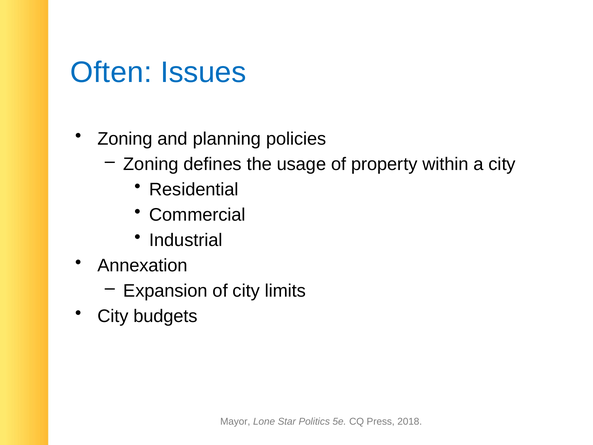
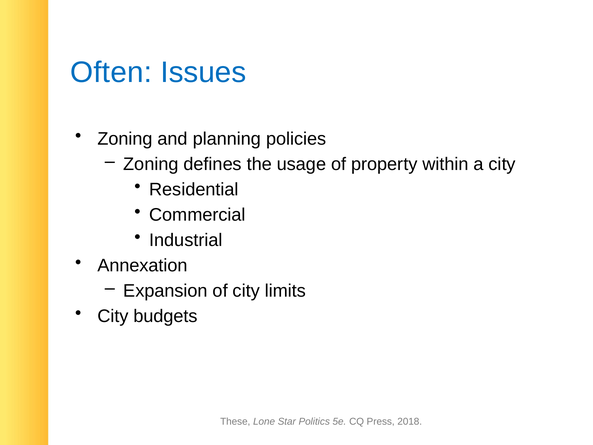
Mayor: Mayor -> These
